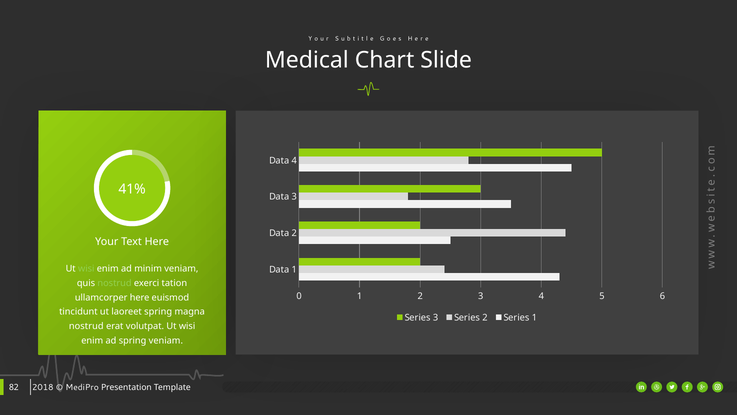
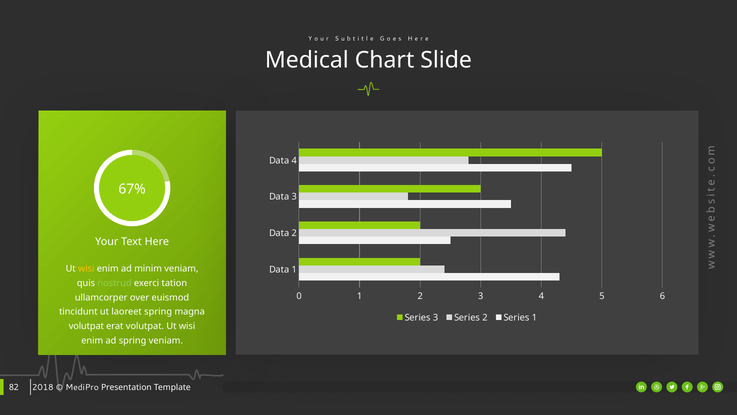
41%: 41% -> 67%
wisi at (86, 269) colour: light green -> yellow
ullamcorper here: here -> over
nostrud at (86, 326): nostrud -> volutpat
